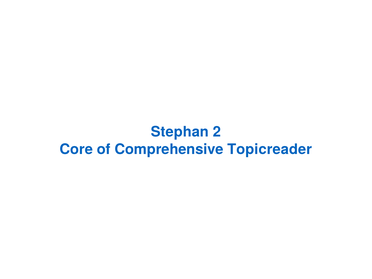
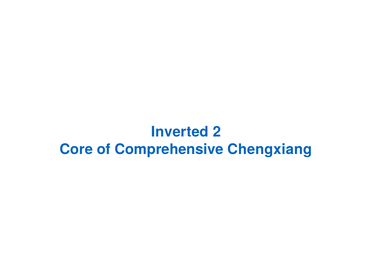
Stephan: Stephan -> Inverted
Topicreader: Topicreader -> Chengxiang
